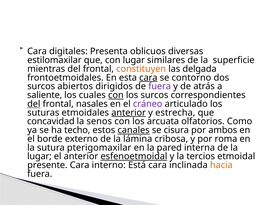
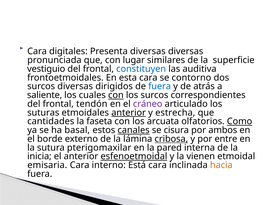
Presenta oblicuos: oblicuos -> diversas
estilomaxilar: estilomaxilar -> pronunciada
mientras: mientras -> vestiguio
constituyen colour: orange -> blue
delgada: delgada -> auditiva
cara at (148, 78) underline: present -> none
surcos abiertos: abiertos -> diversas
fuera at (160, 86) colour: purple -> blue
del at (34, 104) underline: present -> none
nasales: nasales -> tendón
concavidad: concavidad -> cantidades
senos: senos -> faseta
Como underline: none -> present
techo: techo -> basal
cribosa underline: none -> present
roma: roma -> entre
lugar at (39, 156): lugar -> inicia
tercios: tercios -> vienen
presente: presente -> emisaria
